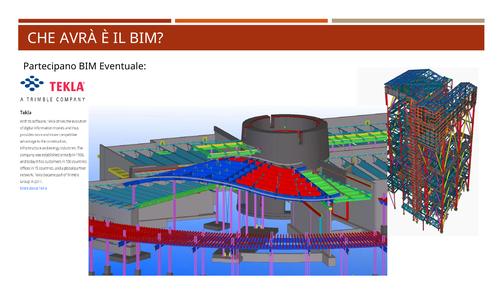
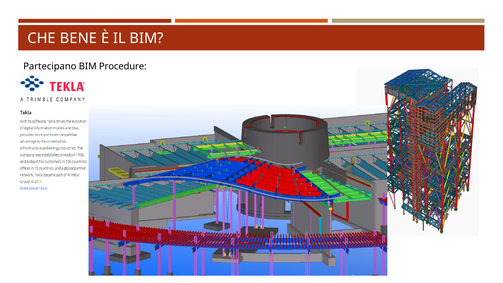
AVRÀ: AVRÀ -> BENE
Eventuale: Eventuale -> Procedure
